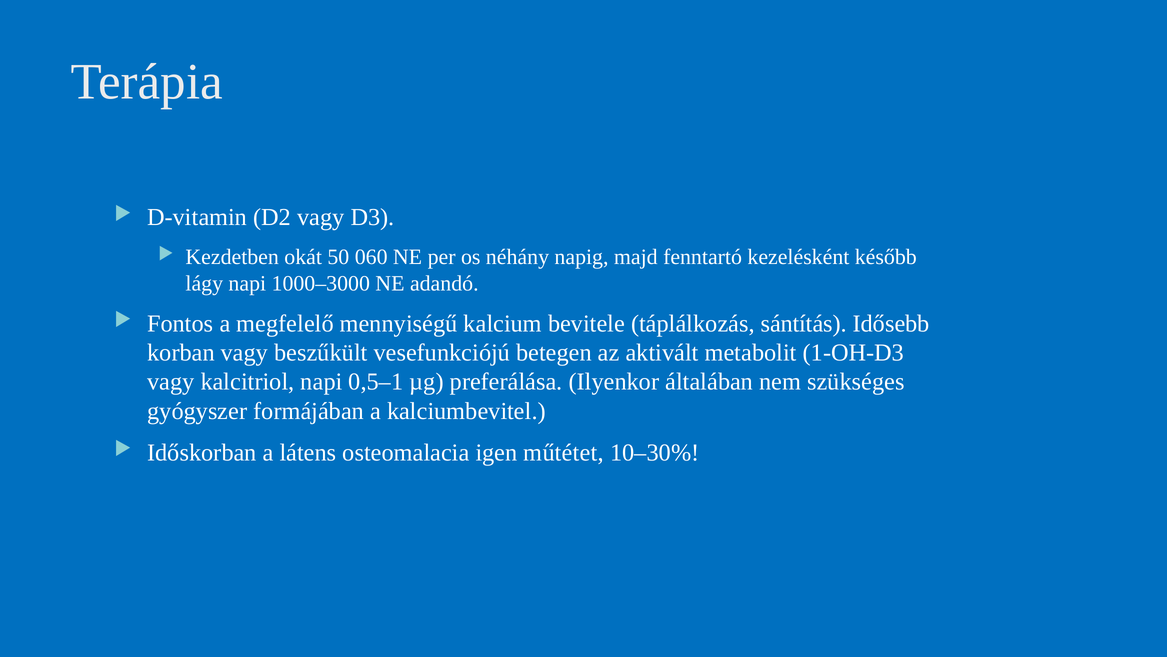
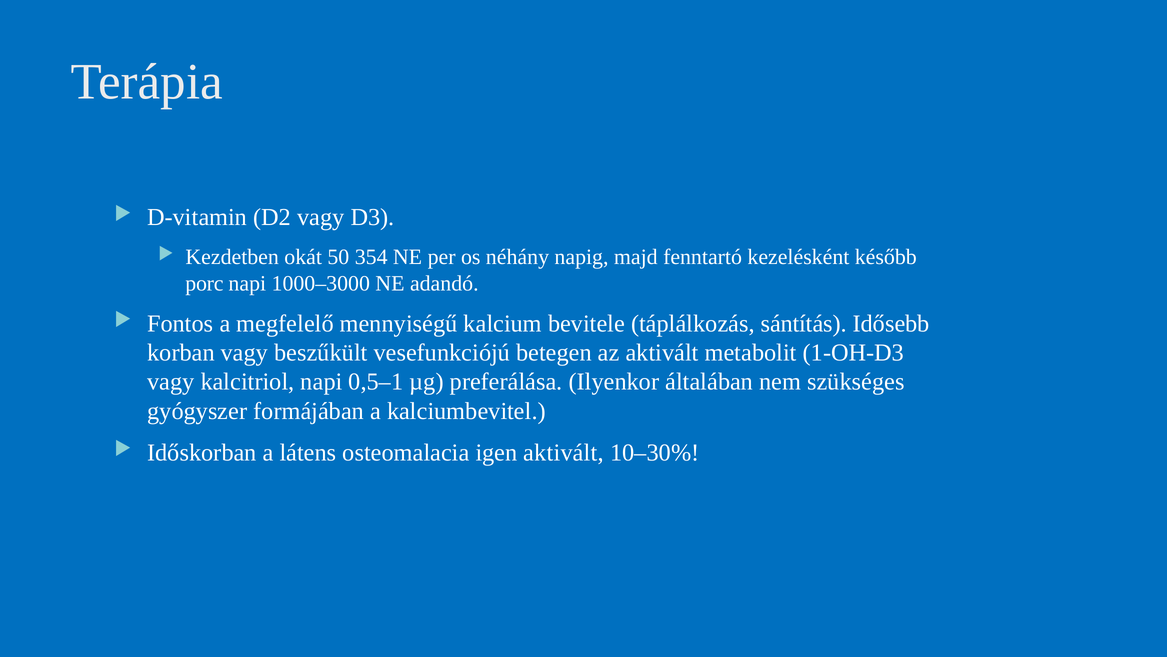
060: 060 -> 354
lágy: lágy -> porc
igen műtétet: műtétet -> aktivált
